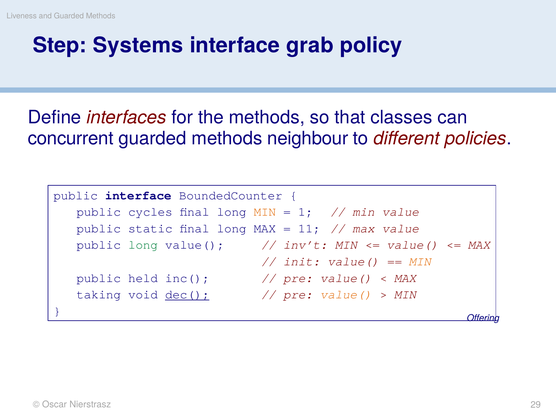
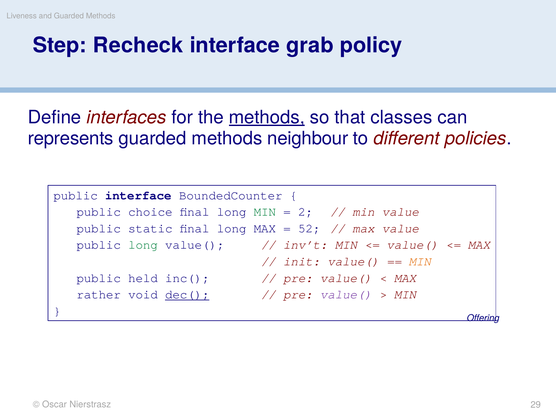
Systems: Systems -> Recheck
methods at (267, 117) underline: none -> present
concurrent: concurrent -> represents
cycles: cycles -> choice
MIN at (265, 212) colour: orange -> green
1: 1 -> 2
11: 11 -> 52
taking: taking -> rather
value( at (346, 295) colour: orange -> purple
